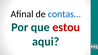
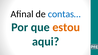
estou colour: red -> orange
